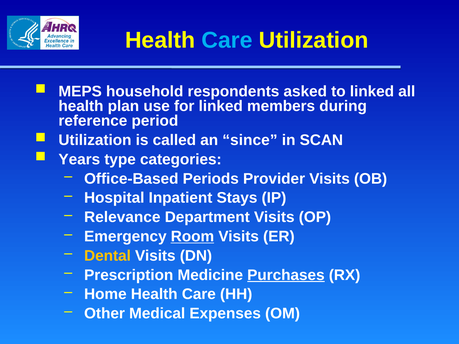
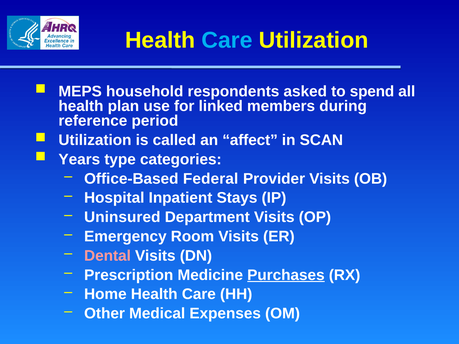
to linked: linked -> spend
since: since -> affect
Periods: Periods -> Federal
Relevance: Relevance -> Uninsured
Room underline: present -> none
Dental colour: yellow -> pink
